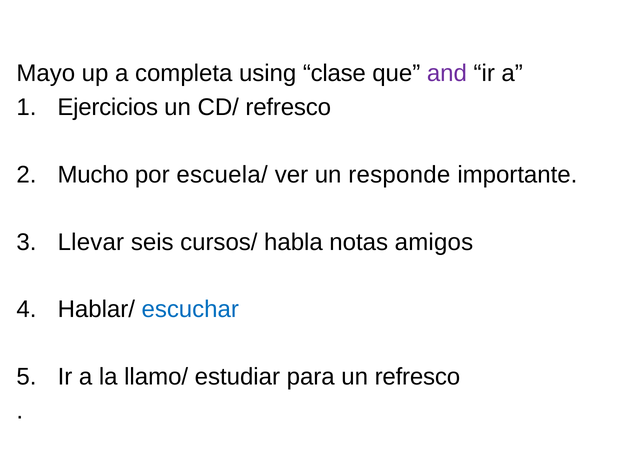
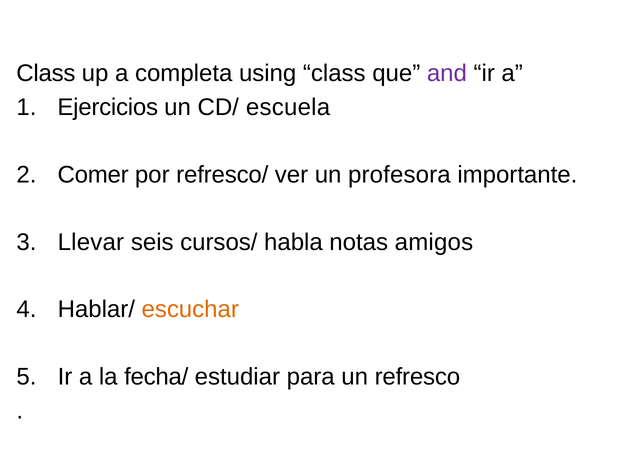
Mayo at (46, 73): Mayo -> Class
using clase: clase -> class
CD/ refresco: refresco -> escuela
Mucho: Mucho -> Comer
escuela/: escuela/ -> refresco/
responde: responde -> profesora
escuchar colour: blue -> orange
llamo/: llamo/ -> fecha/
